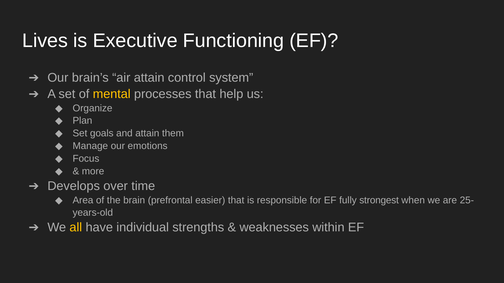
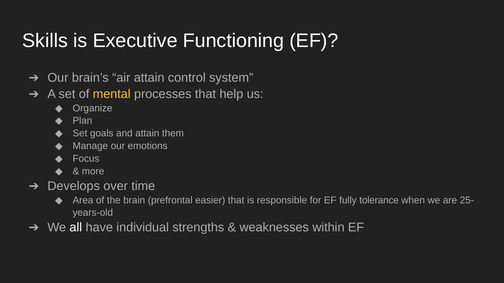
Lives: Lives -> Skills
strongest: strongest -> tolerance
all colour: yellow -> white
